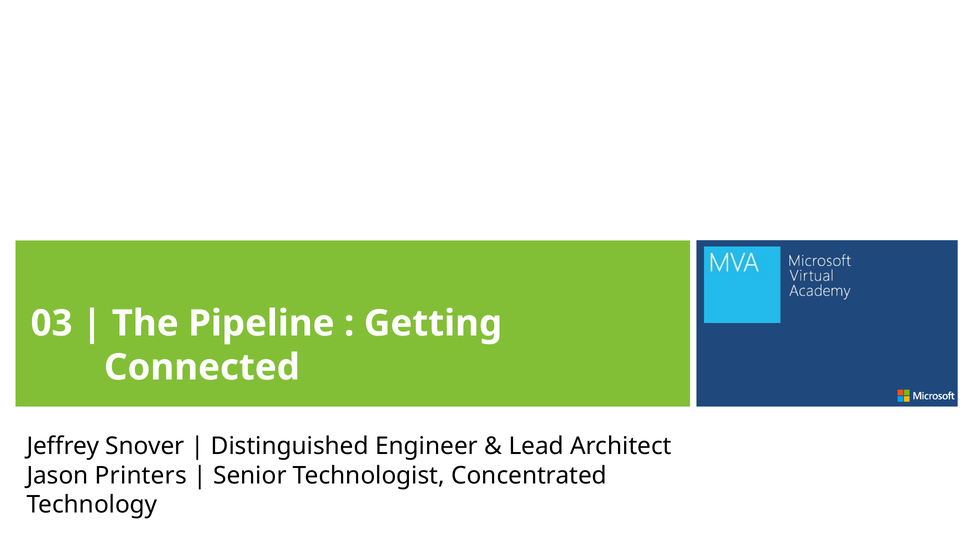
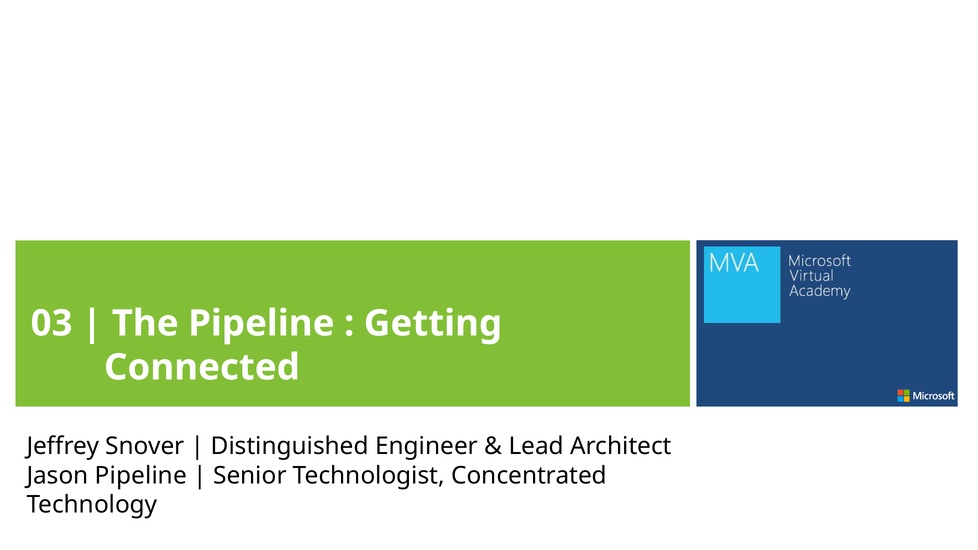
Jason Printers: Printers -> Pipeline
